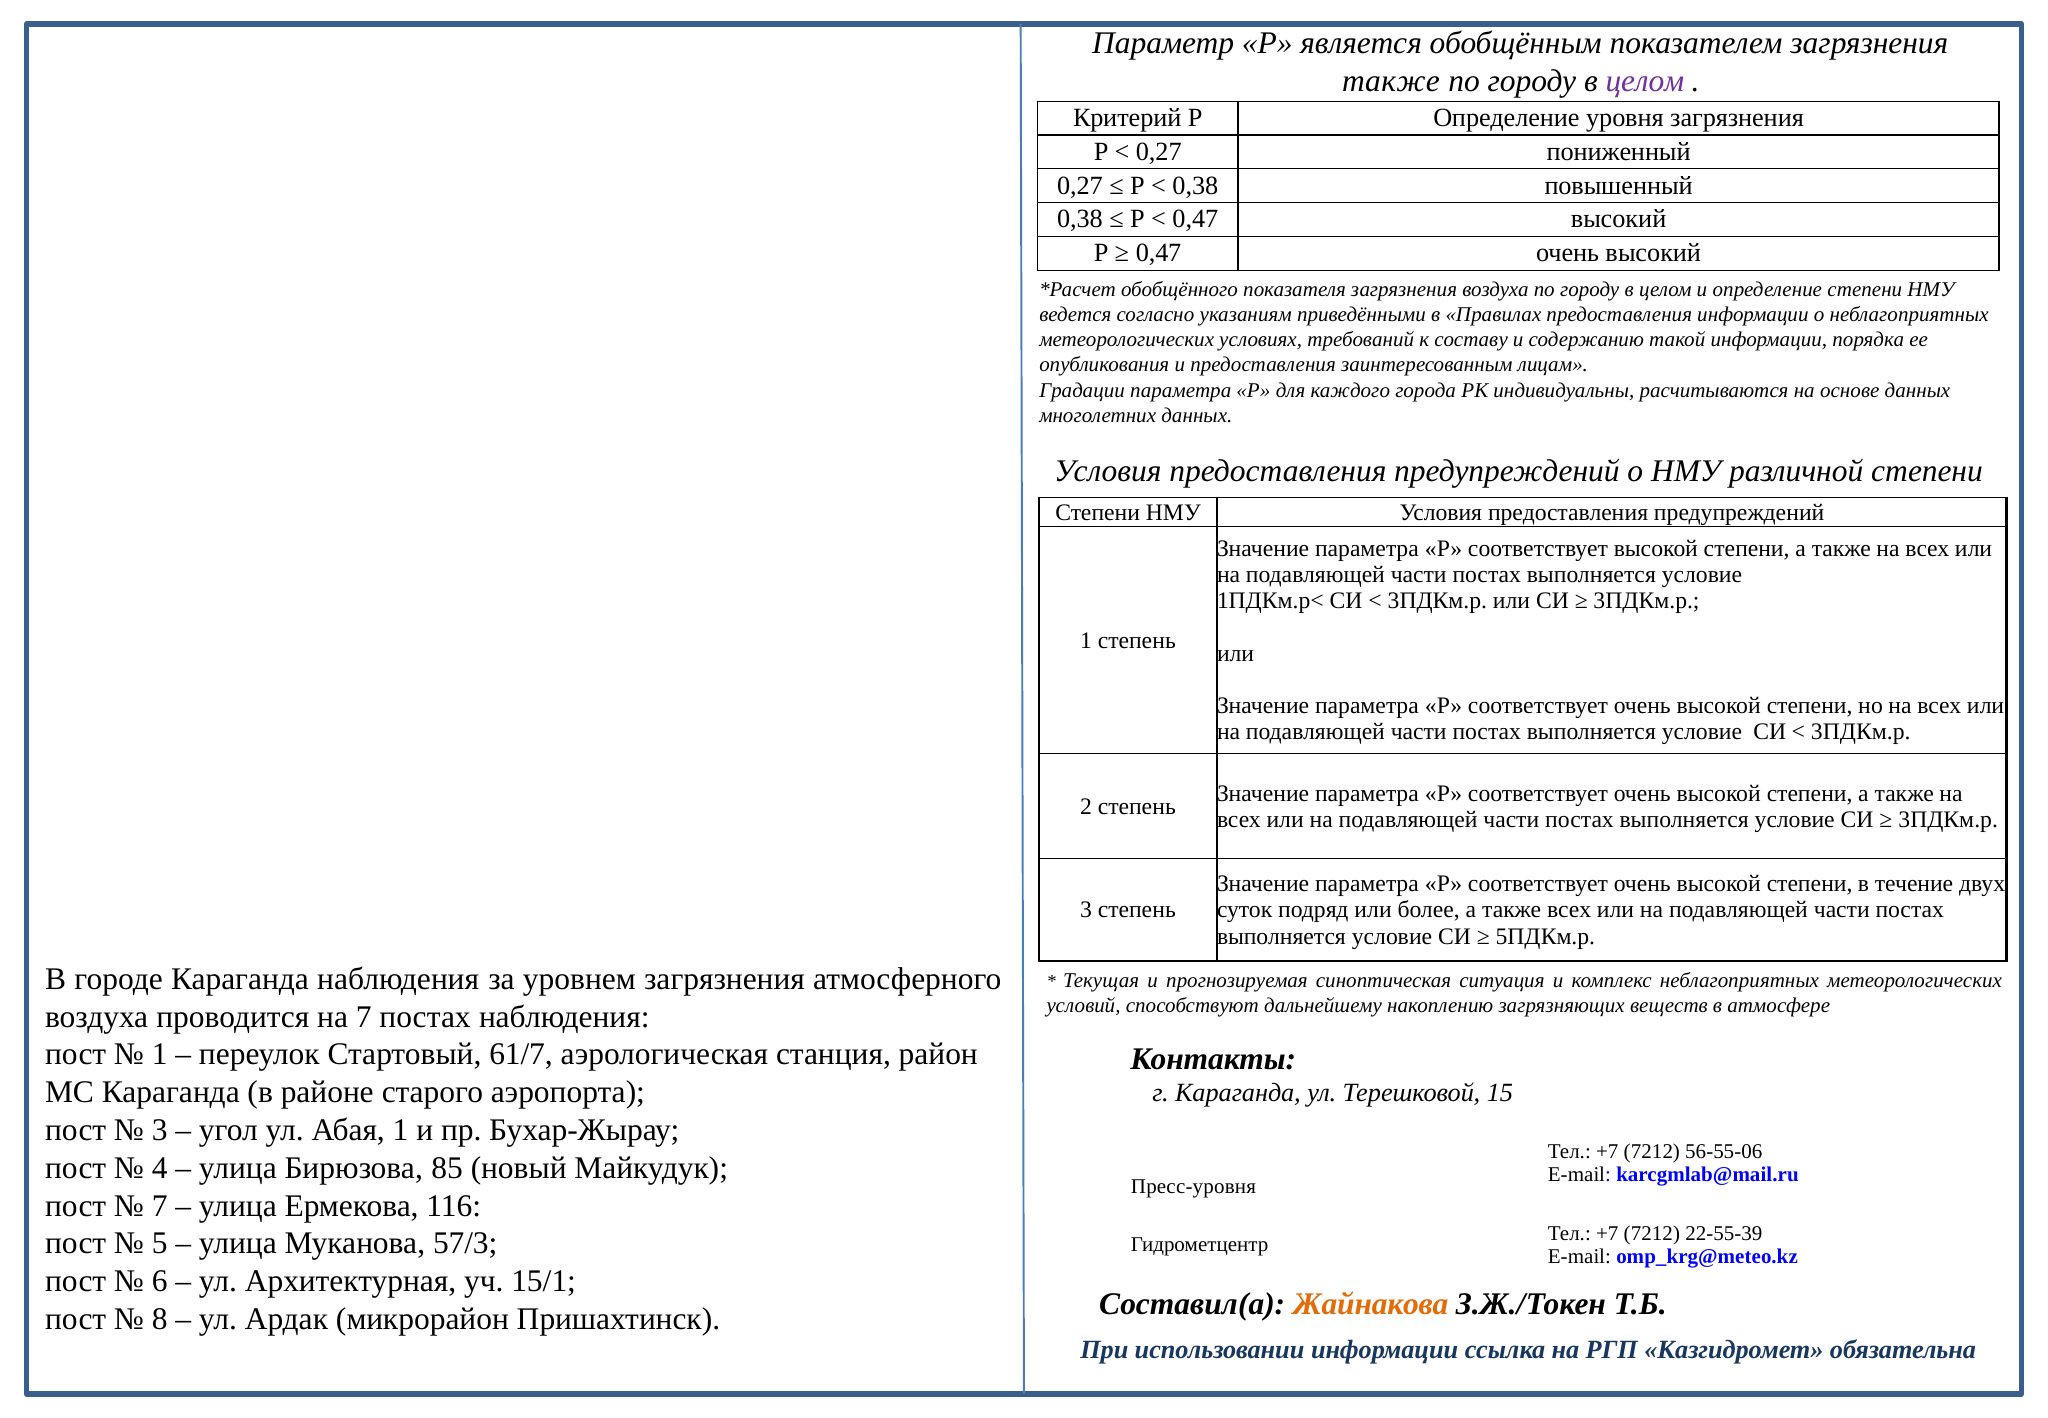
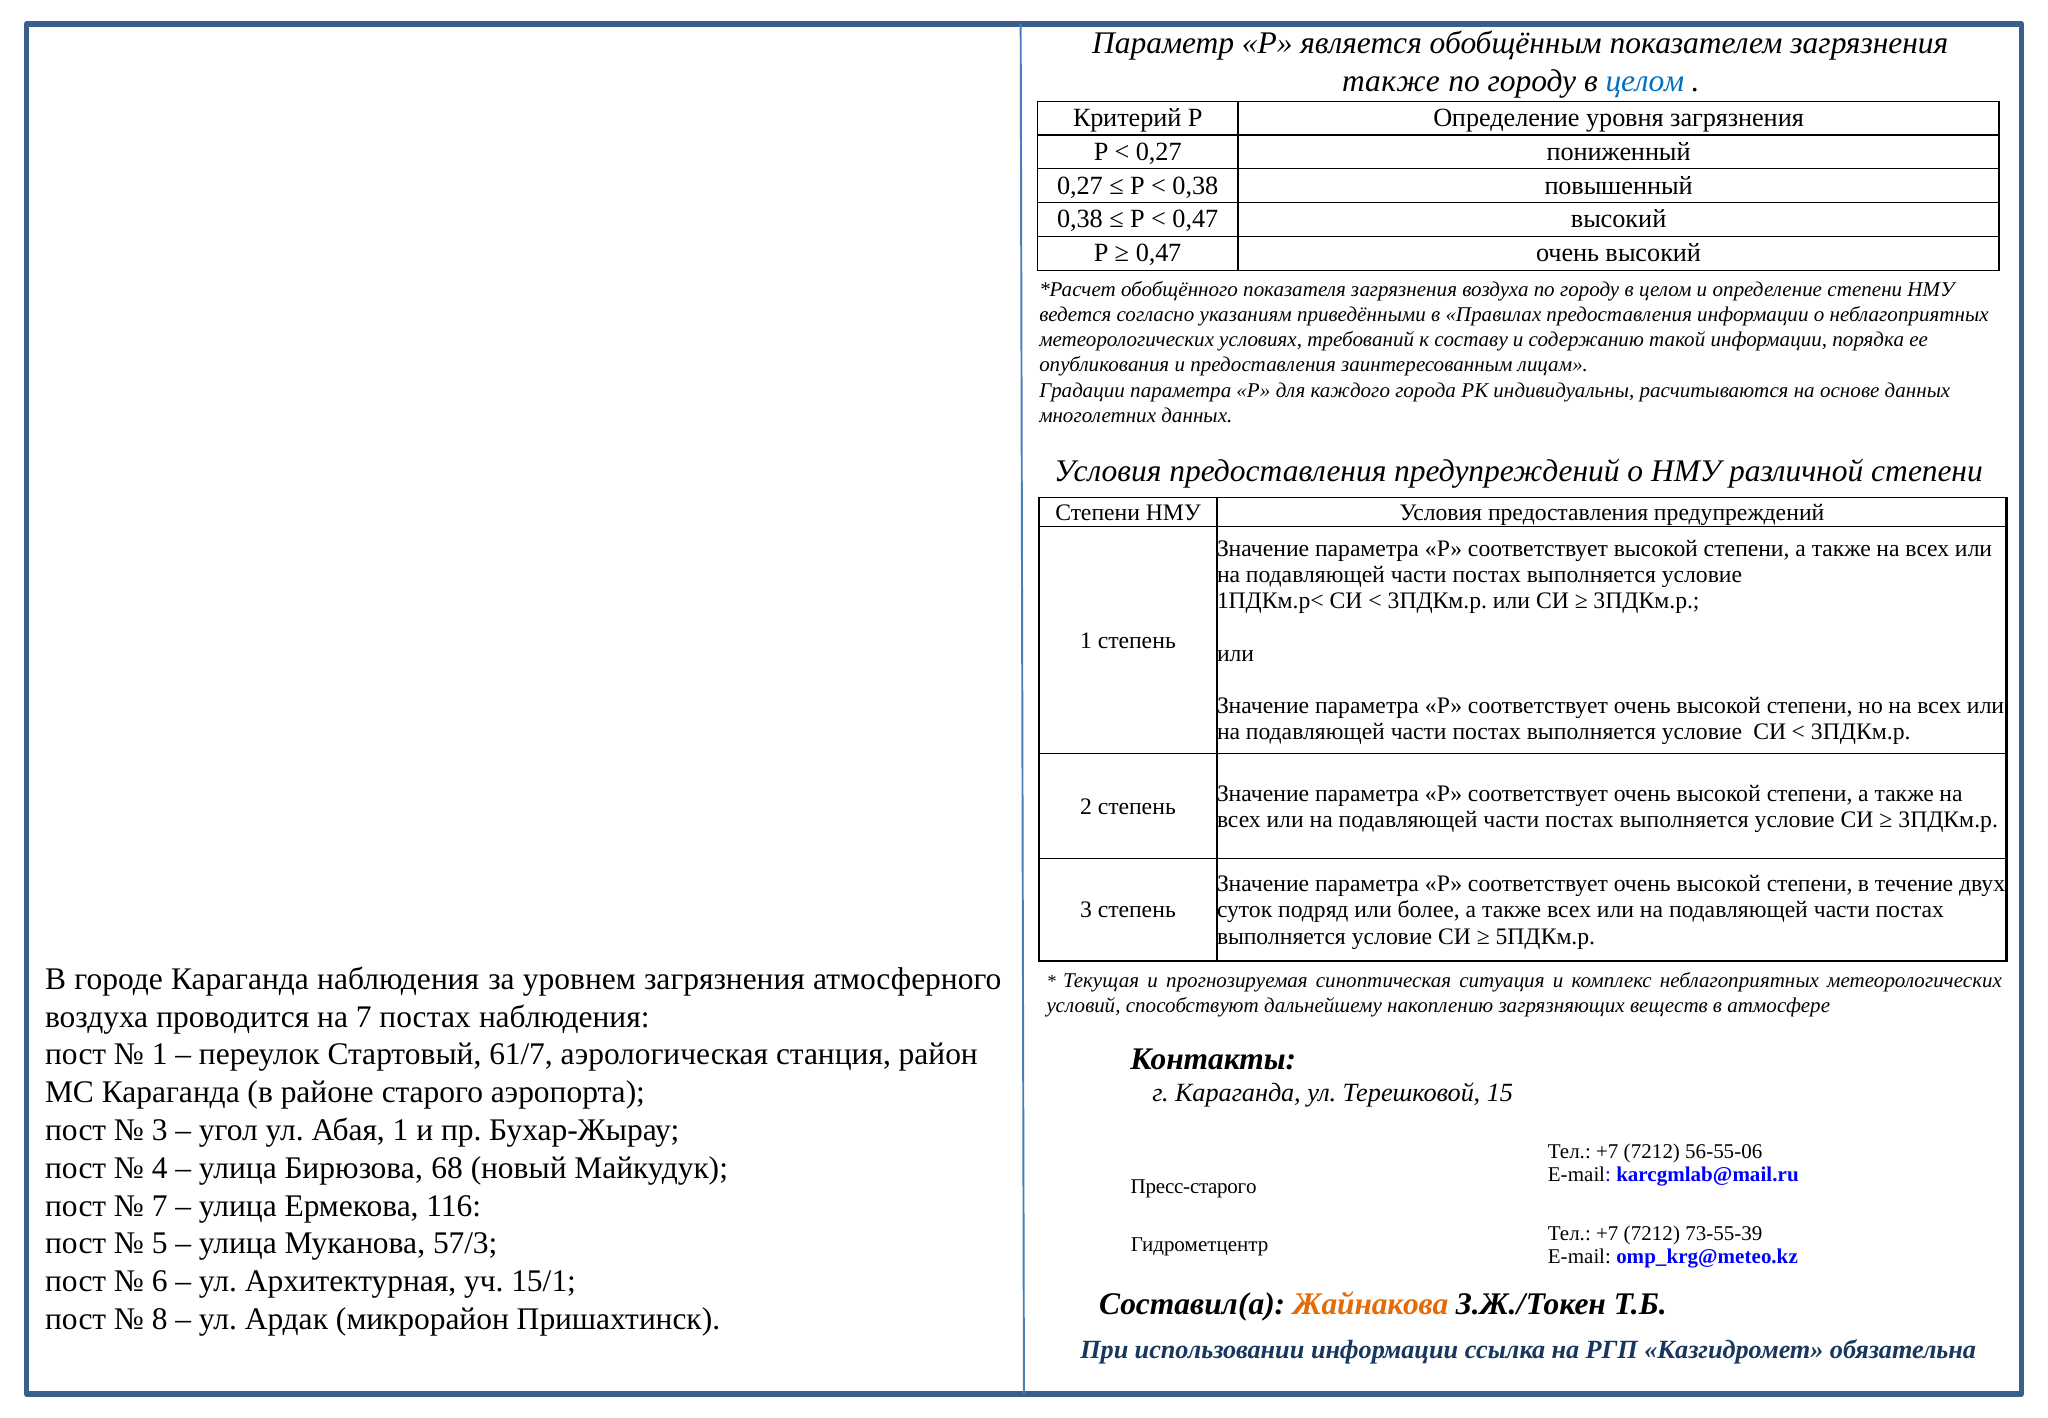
целом at (1645, 81) colour: purple -> blue
85: 85 -> 68
Пресс-уровня: Пресс-уровня -> Пресс-старого
22-55-39: 22-55-39 -> 73-55-39
